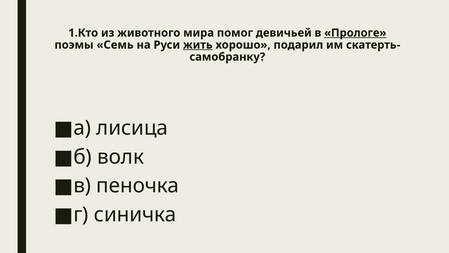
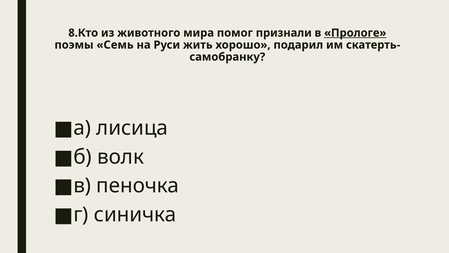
1.Кто: 1.Кто -> 8.Кто
девичьей: девичьей -> признали
жить underline: present -> none
